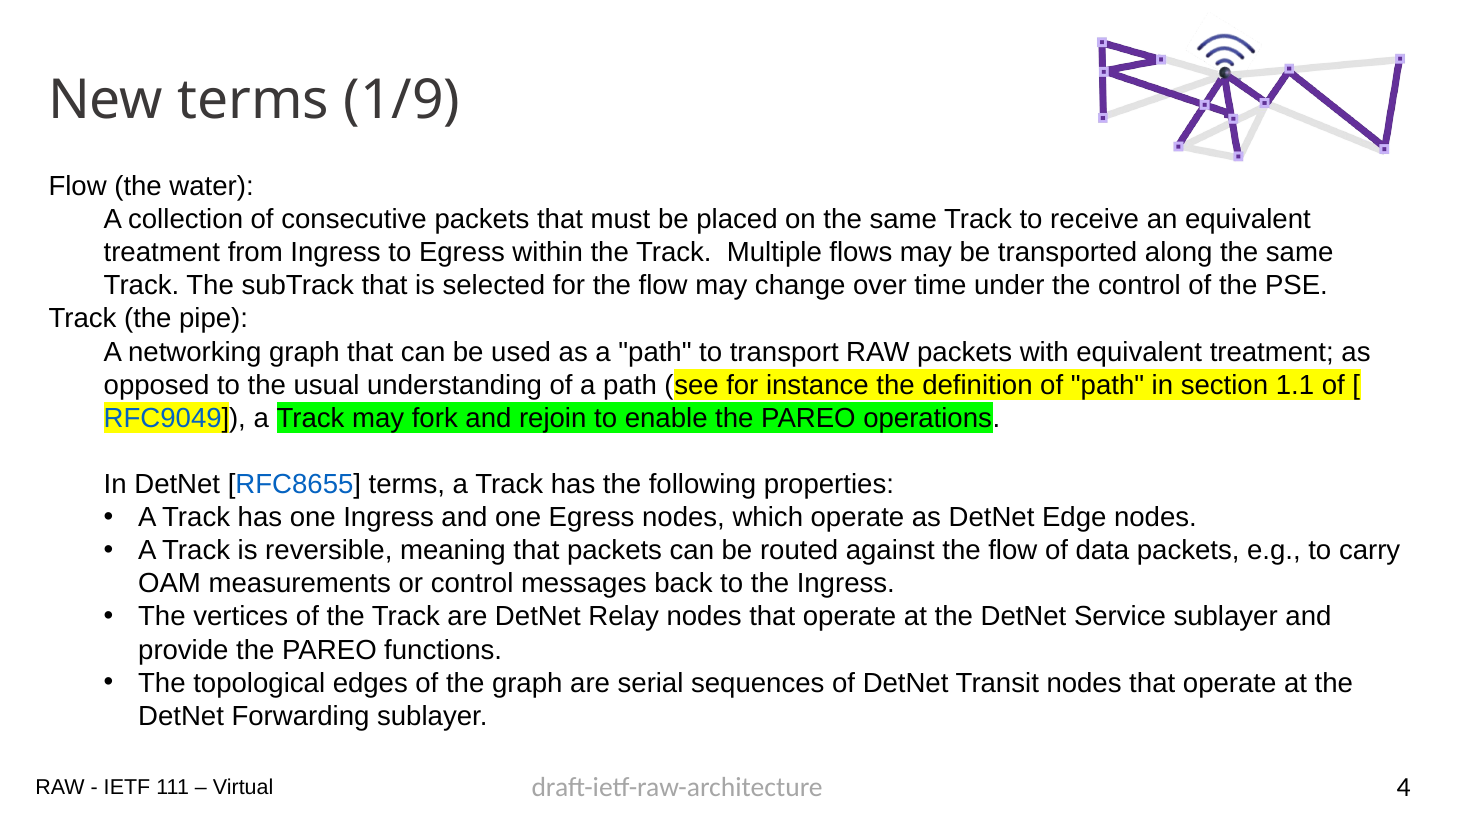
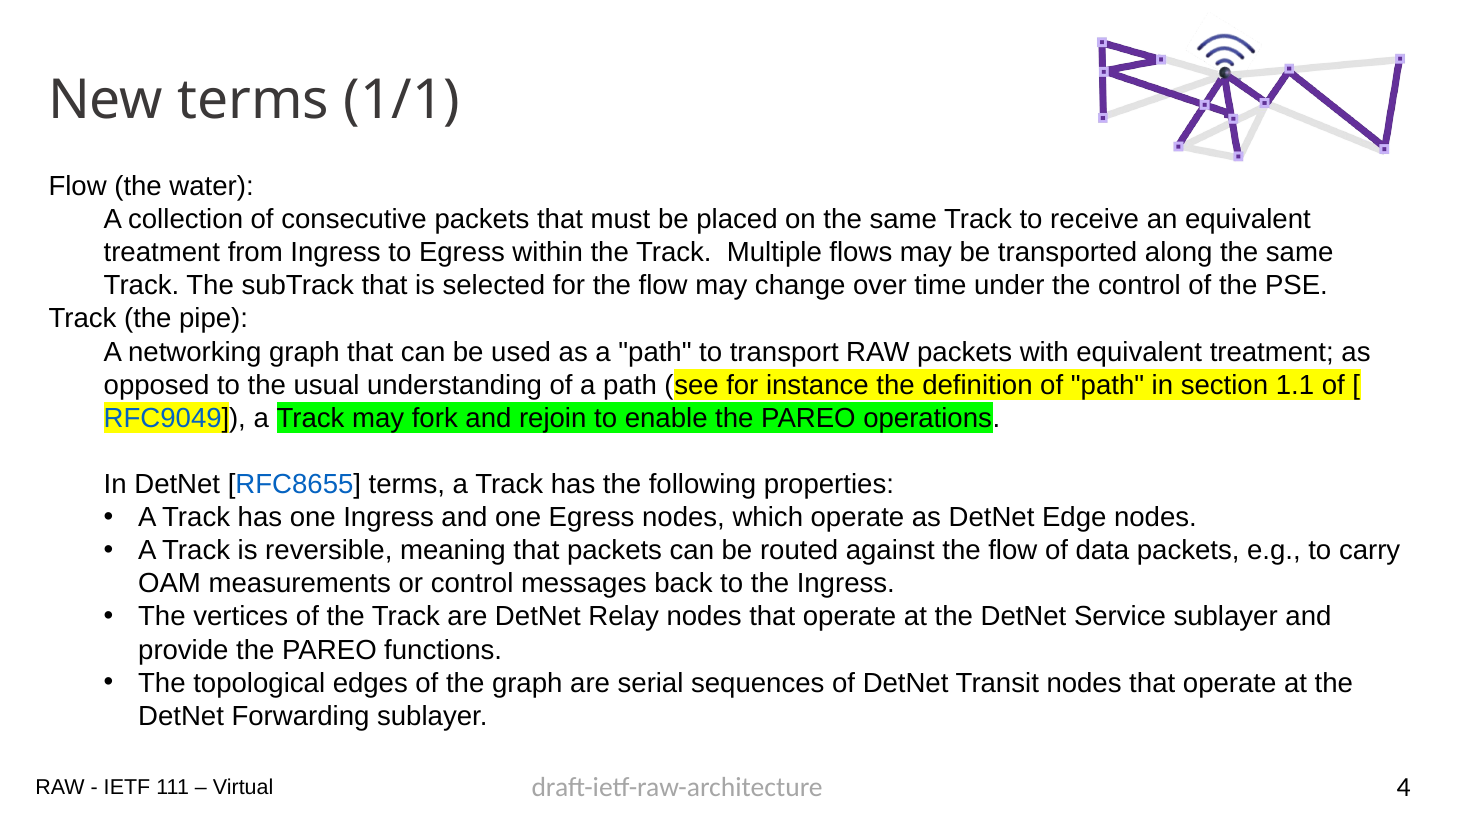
1/9: 1/9 -> 1/1
